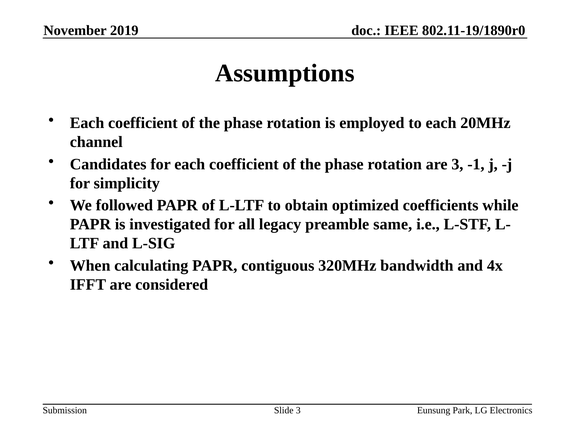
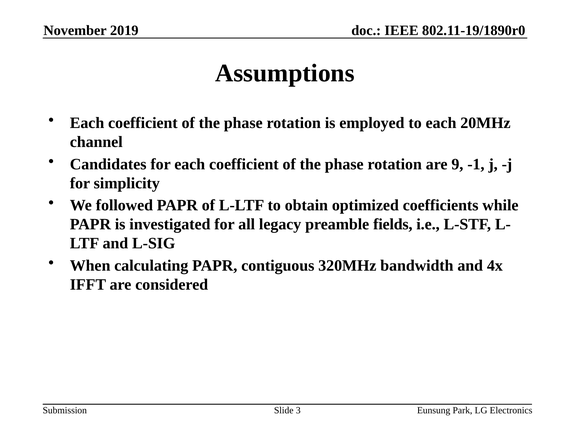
are 3: 3 -> 9
same: same -> fields
